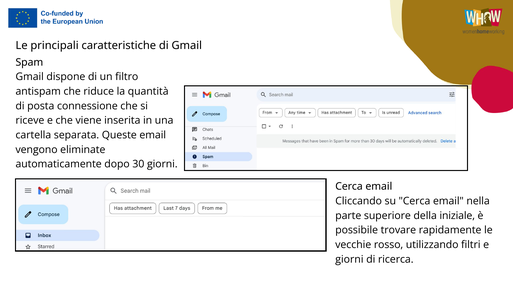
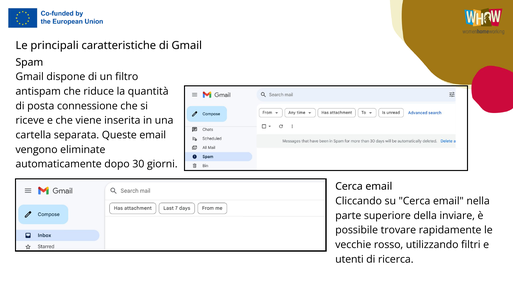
iniziale: iniziale -> inviare
giorni at (349, 260): giorni -> utenti
